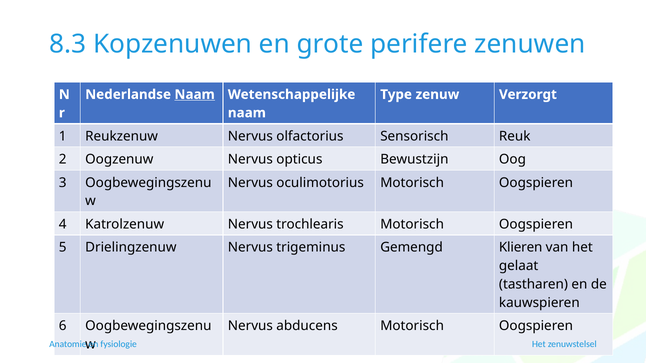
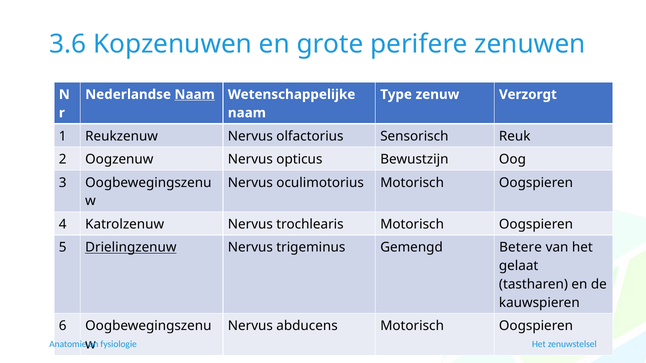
8.3: 8.3 -> 3.6
Drielingzenuw underline: none -> present
Klieren: Klieren -> Betere
